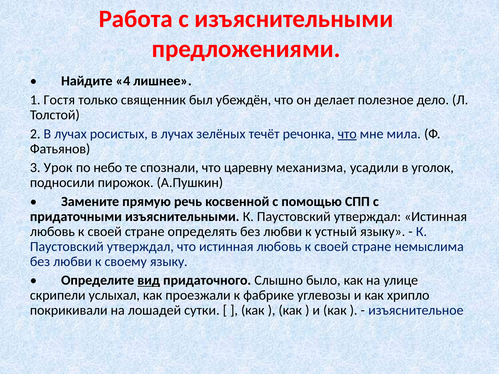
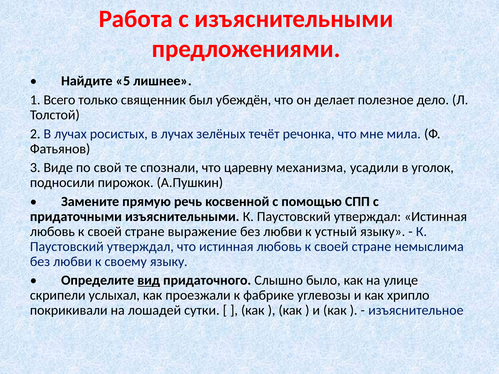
4: 4 -> 5
Гостя: Гостя -> Всего
что at (347, 134) underline: present -> none
Урок: Урок -> Виде
небо: небо -> свой
определять: определять -> выражение
